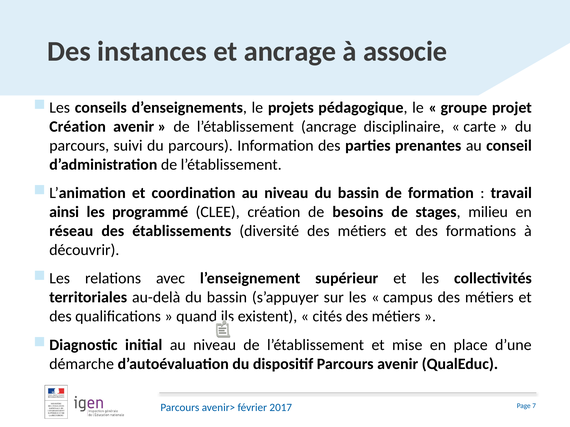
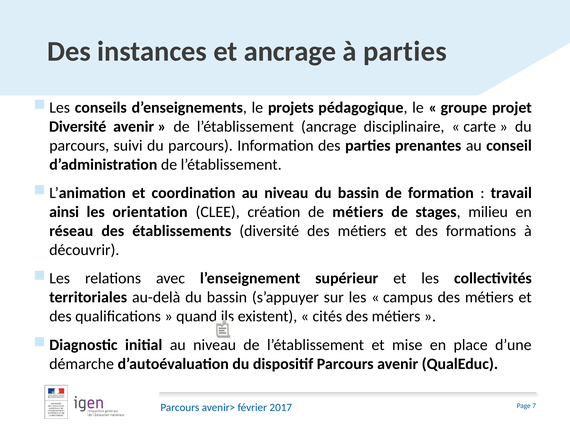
à associe: associe -> parties
Création at (78, 127): Création -> Diversité
programmé: programmé -> orientation
de besoins: besoins -> métiers
